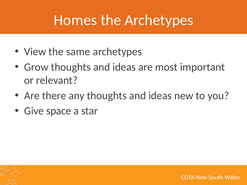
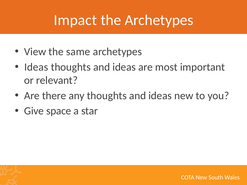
Homes: Homes -> Impact
Grow at (36, 67): Grow -> Ideas
